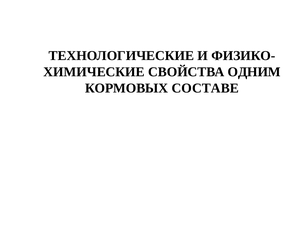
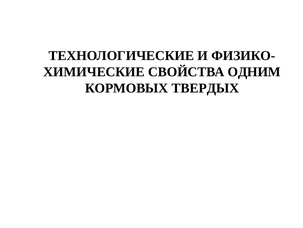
СОСТАВЕ: СОСТАВЕ -> ТВЕРДЫХ
